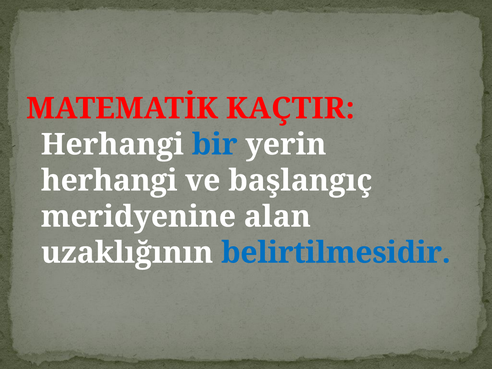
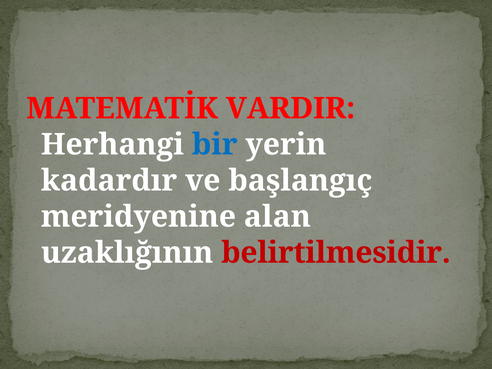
KAÇTIR: KAÇTIR -> VARDIR
herhangi at (109, 181): herhangi -> kadardır
belirtilmesidir colour: blue -> red
